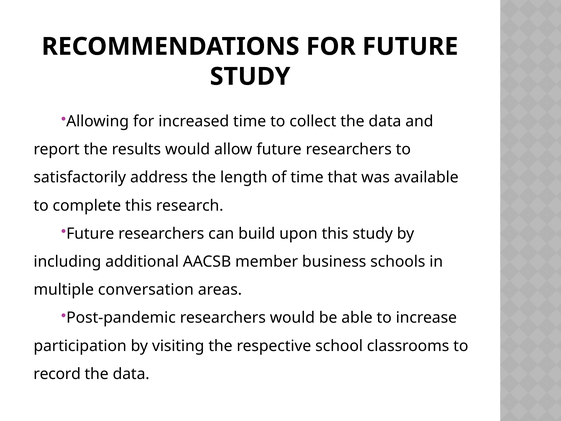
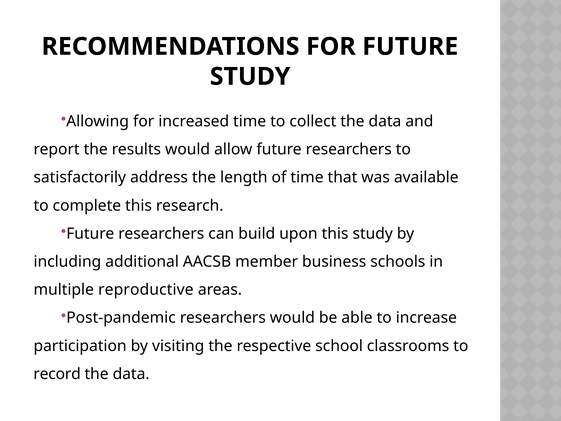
conversation: conversation -> reproductive
